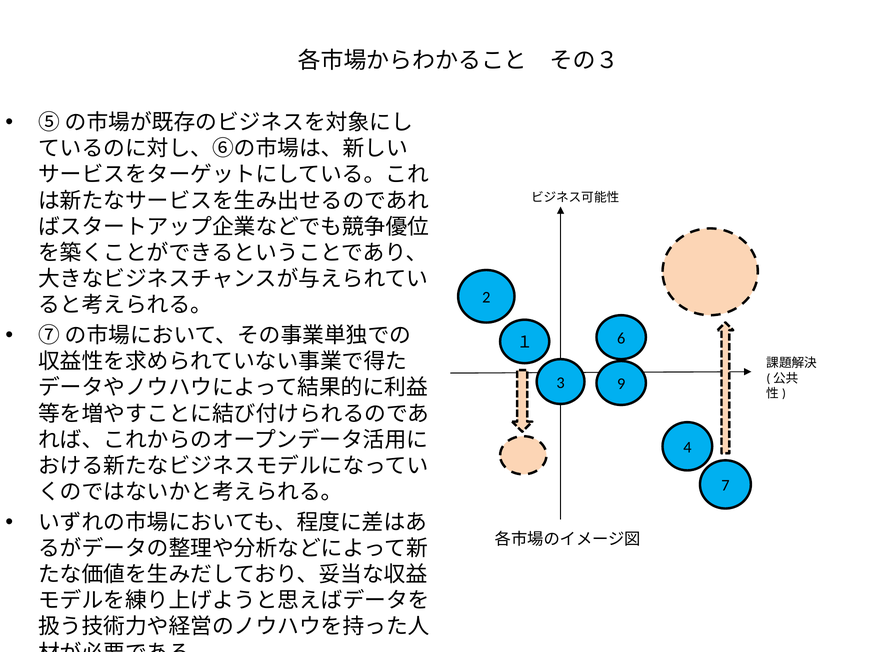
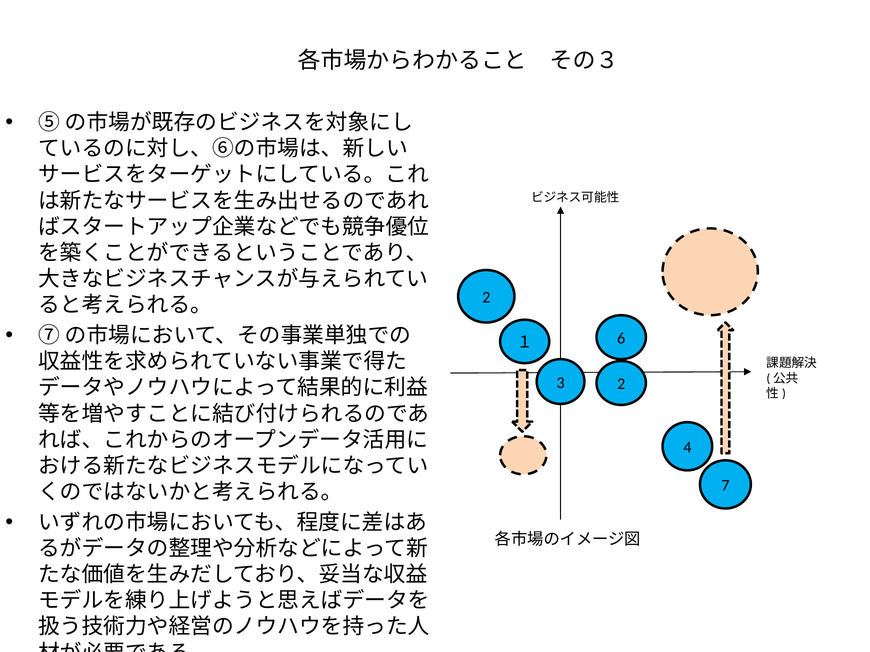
3 9: 9 -> 2
